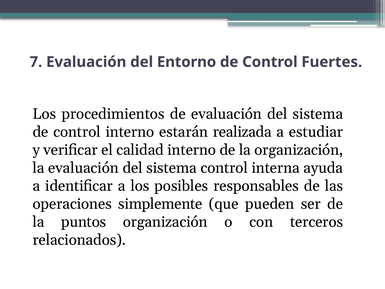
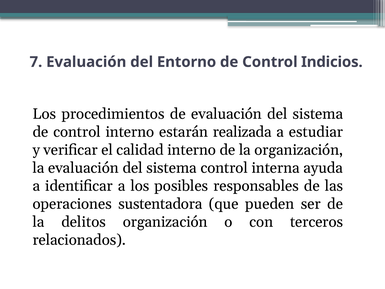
Fuertes: Fuertes -> Indicios
simplemente: simplemente -> sustentadora
puntos: puntos -> delitos
